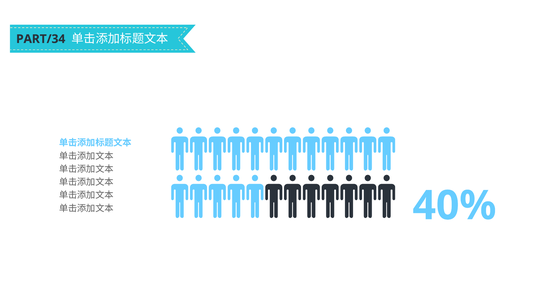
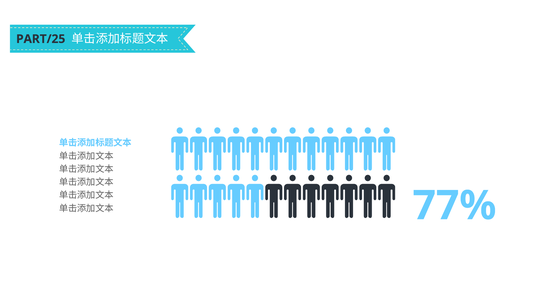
PART/34: PART/34 -> PART/25
40%: 40% -> 77%
